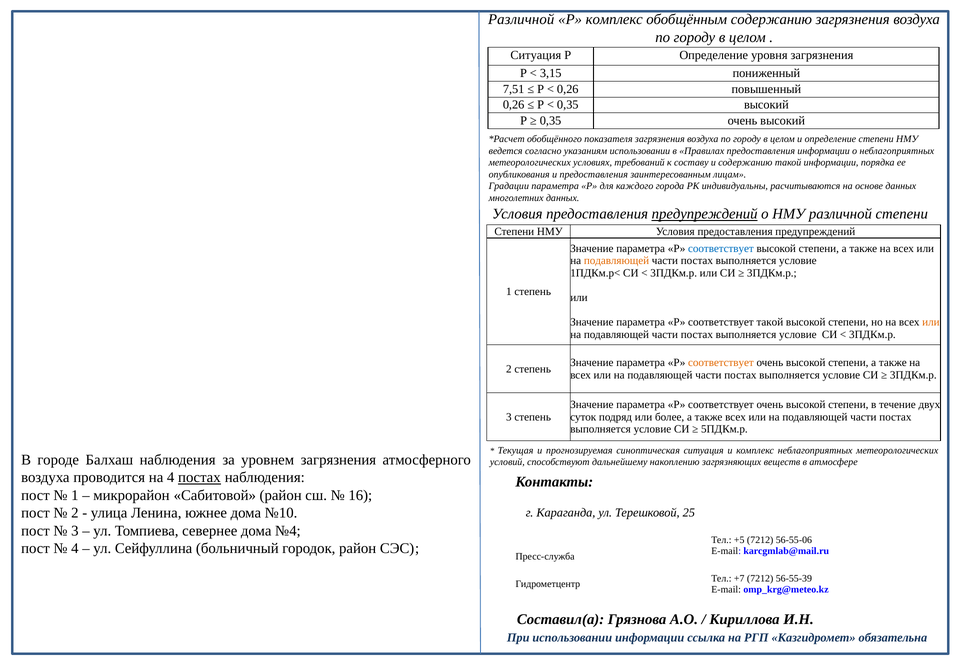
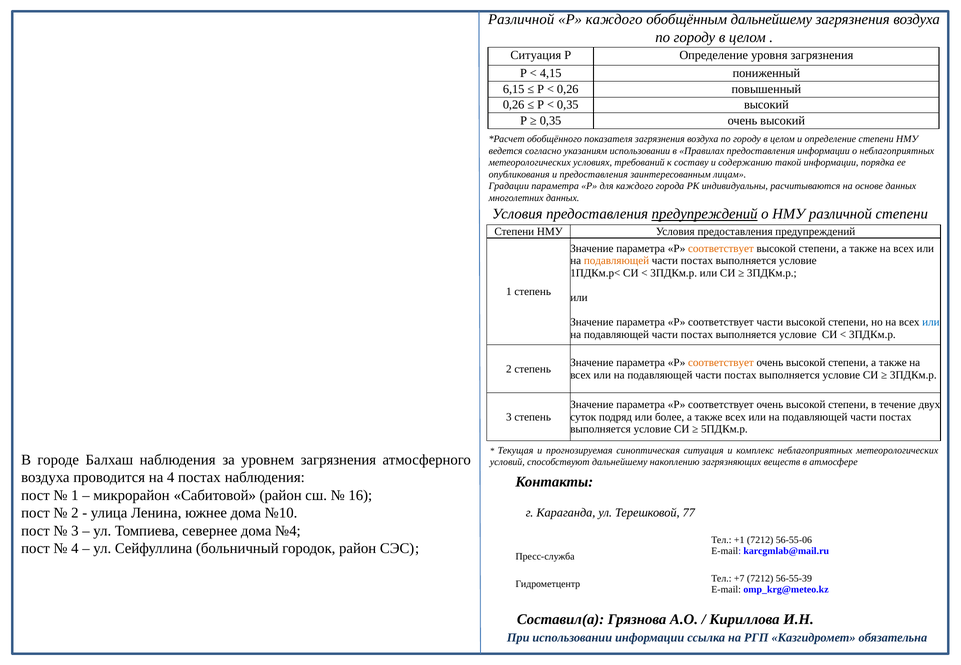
Р комплекс: комплекс -> каждого
обобщённым содержанию: содержанию -> дальнейшему
3,15: 3,15 -> 4,15
7,51: 7,51 -> 6,15
соответствует at (721, 249) colour: blue -> orange
соответствует такой: такой -> части
или at (931, 322) colour: orange -> blue
постах at (199, 478) underline: present -> none
25: 25 -> 77
+5: +5 -> +1
